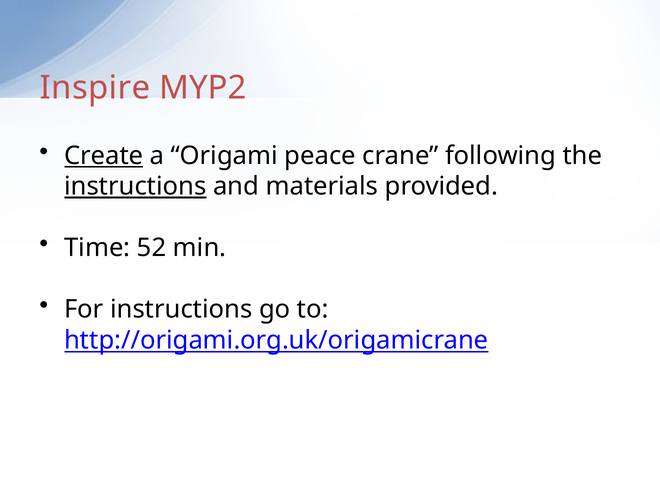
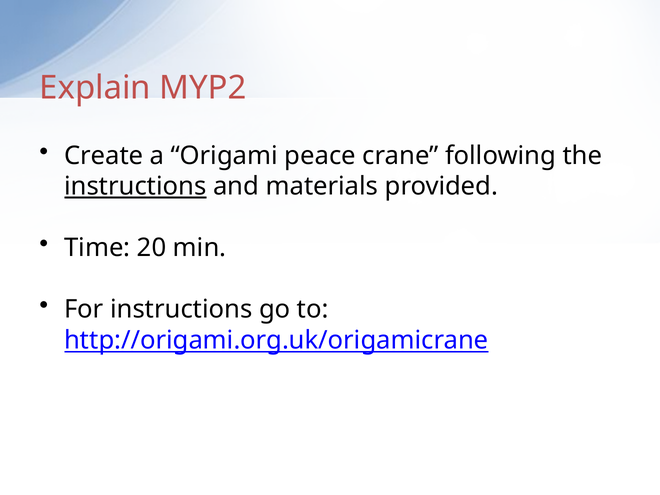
Inspire: Inspire -> Explain
Create underline: present -> none
52: 52 -> 20
